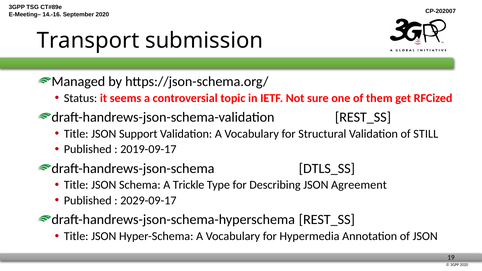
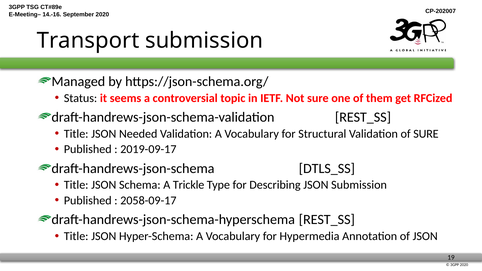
Support: Support -> Needed
of STILL: STILL -> SURE
JSON Agreement: Agreement -> Submission
2029-09-17: 2029-09-17 -> 2058-09-17
